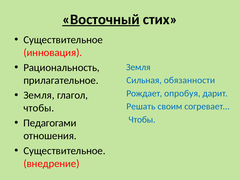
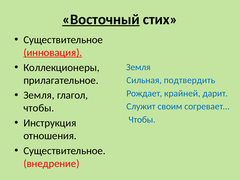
инновация underline: none -> present
Рациональность: Рациональность -> Коллекционеры
обязанности: обязанности -> подтвердить
опробуя: опробуя -> крайней
Решать: Решать -> Служит
Педагогами: Педагогами -> Инструкция
